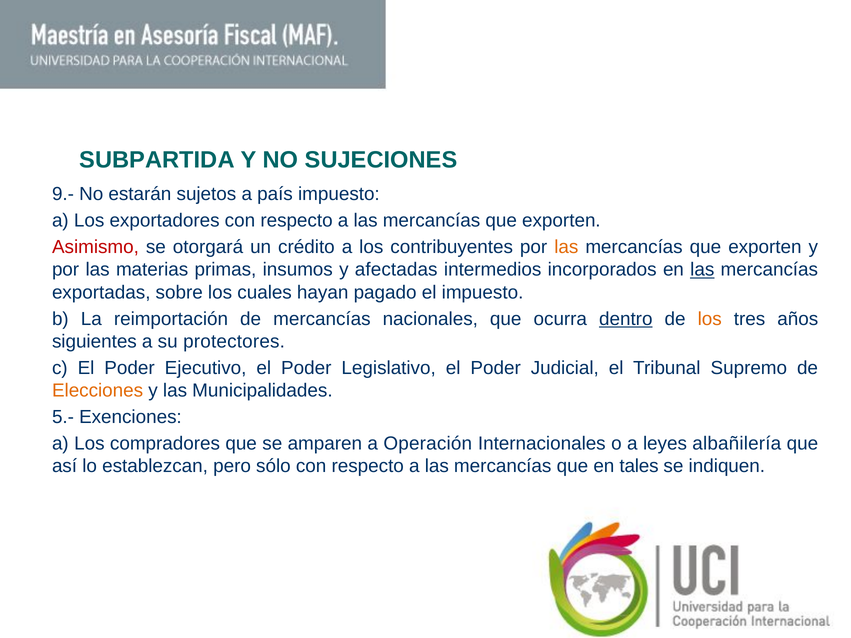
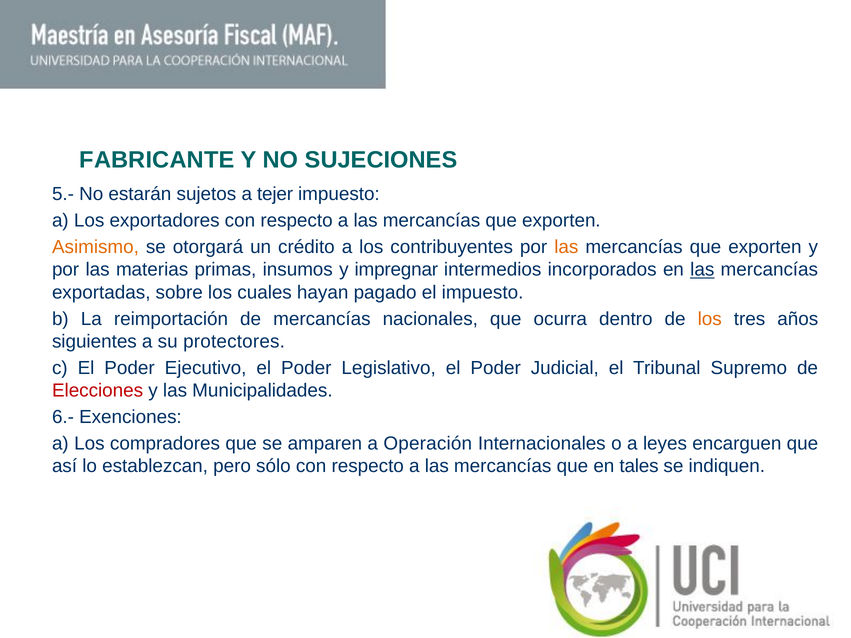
SUBPARTIDA: SUBPARTIDA -> FABRICANTE
9.-: 9.- -> 5.-
país: país -> tejer
Asimismo colour: red -> orange
afectadas: afectadas -> impregnar
dentro underline: present -> none
Elecciones colour: orange -> red
5.-: 5.- -> 6.-
albañilería: albañilería -> encarguen
